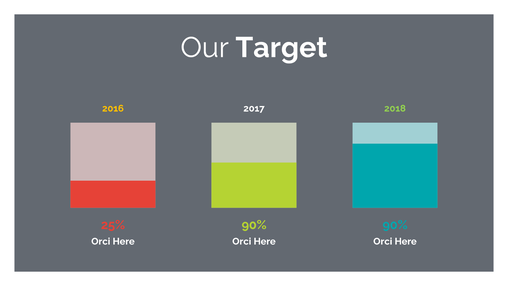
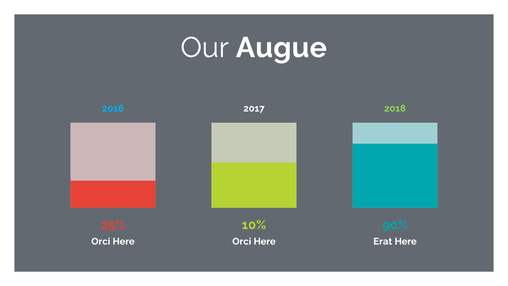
Target: Target -> Augue
2016 colour: yellow -> light blue
25% 90%: 90% -> 10%
Orci at (383, 241): Orci -> Erat
